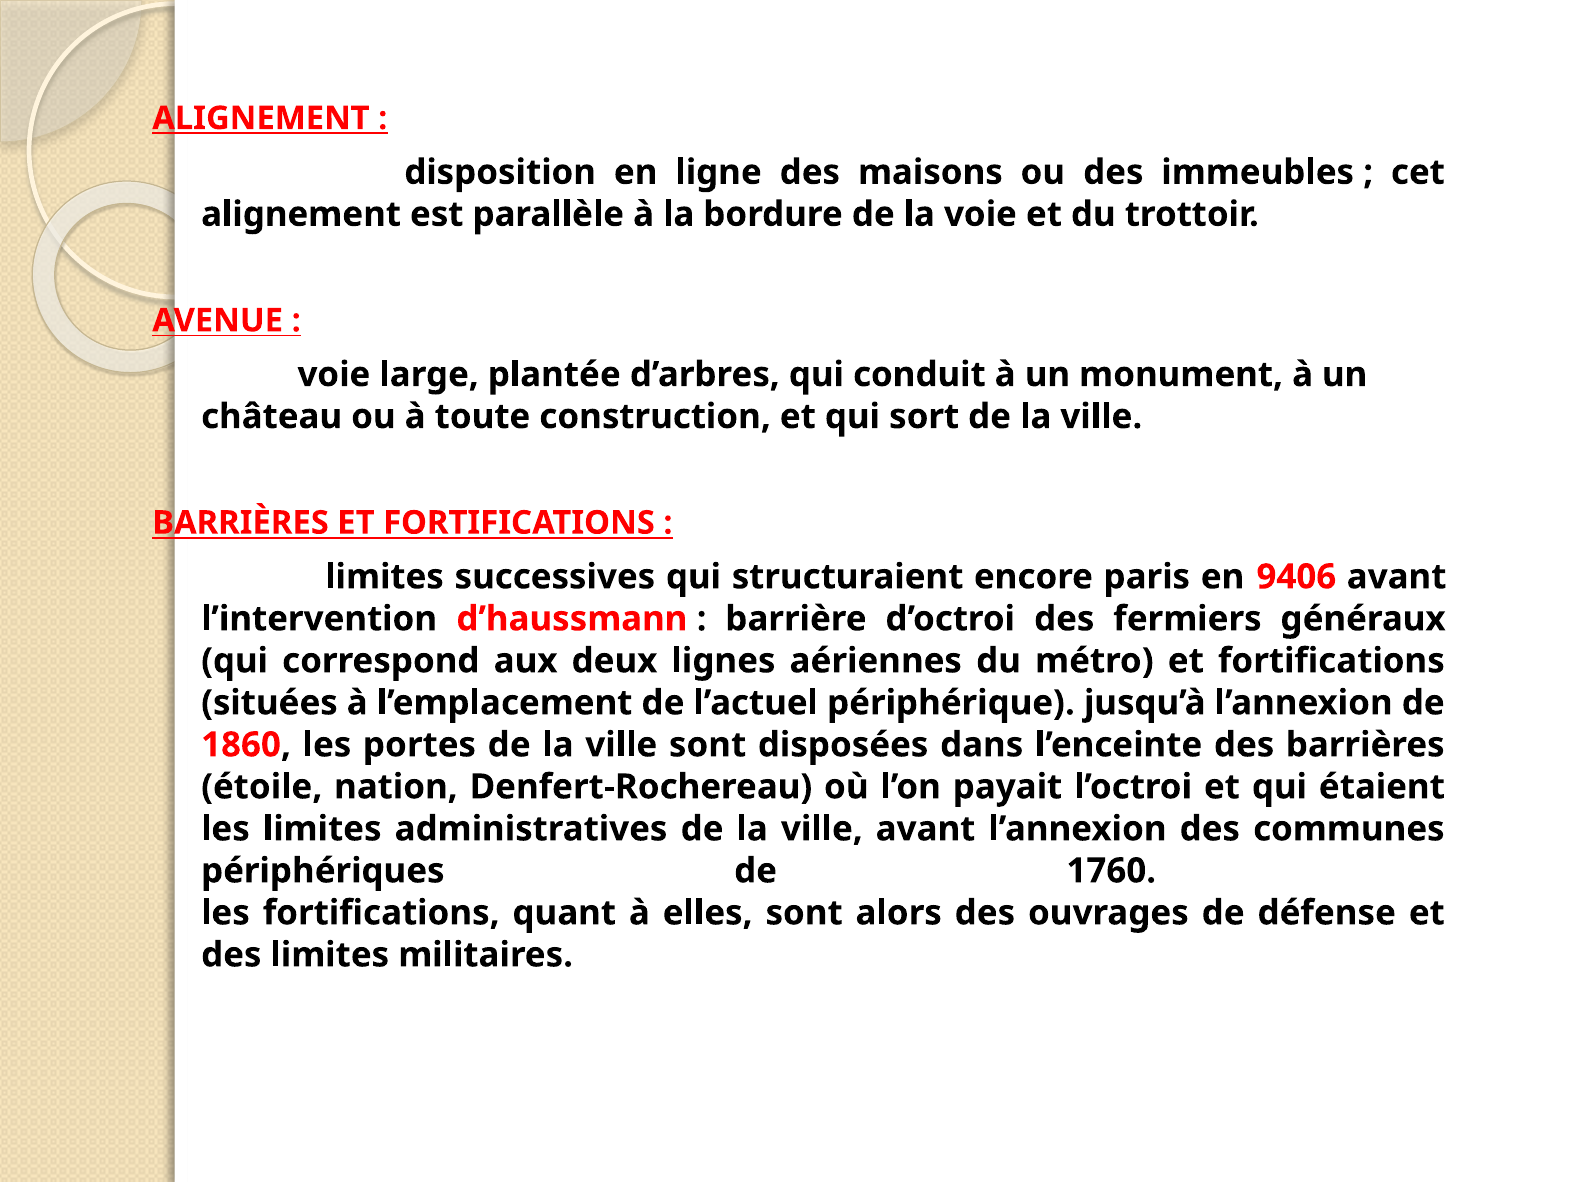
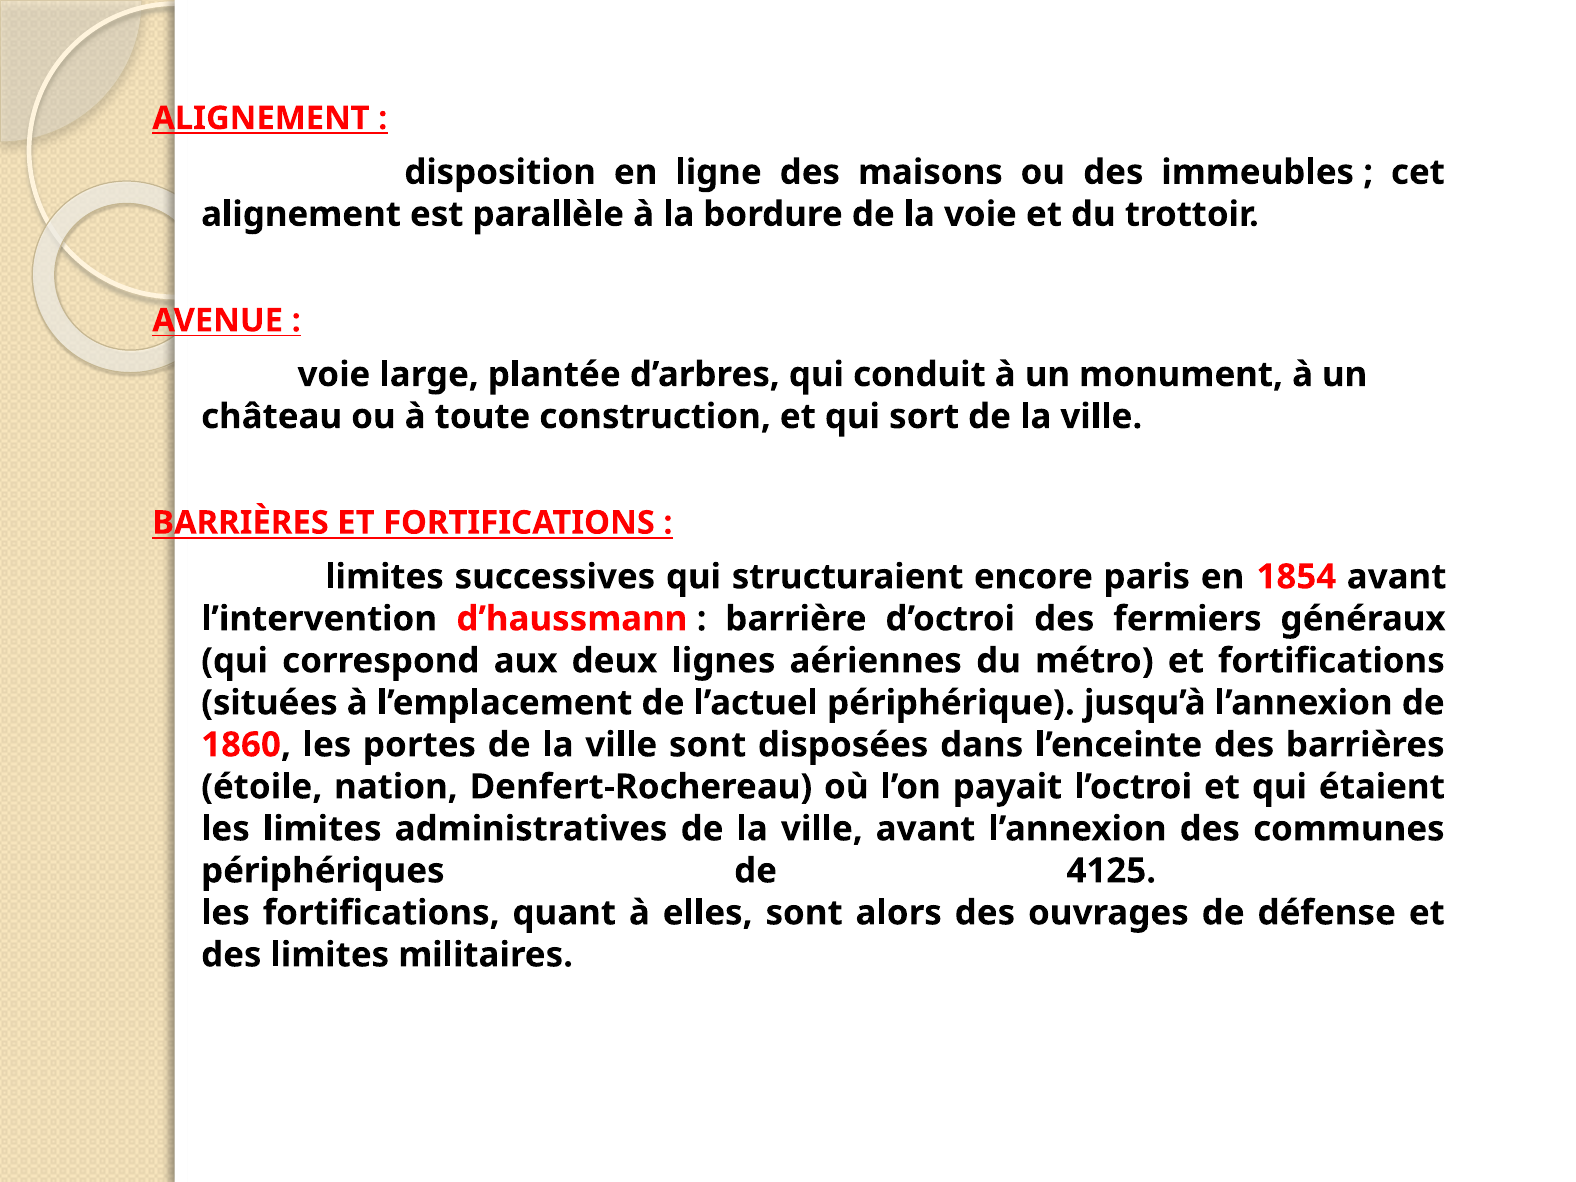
9406: 9406 -> 1854
1760: 1760 -> 4125
